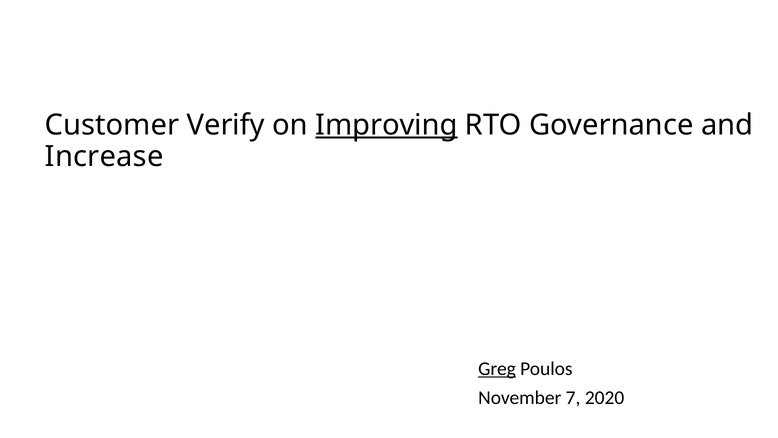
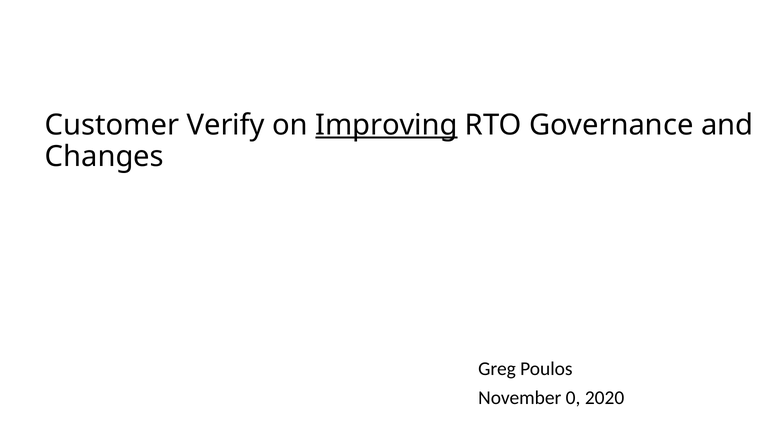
Increase: Increase -> Changes
Greg underline: present -> none
7: 7 -> 0
